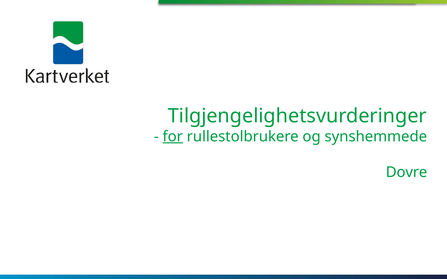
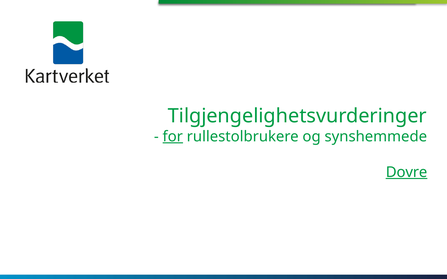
Dovre underline: none -> present
